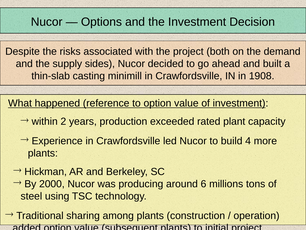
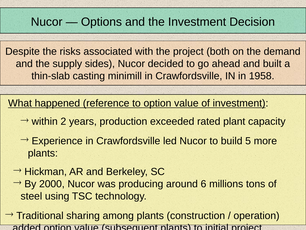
1908: 1908 -> 1958
4: 4 -> 5
